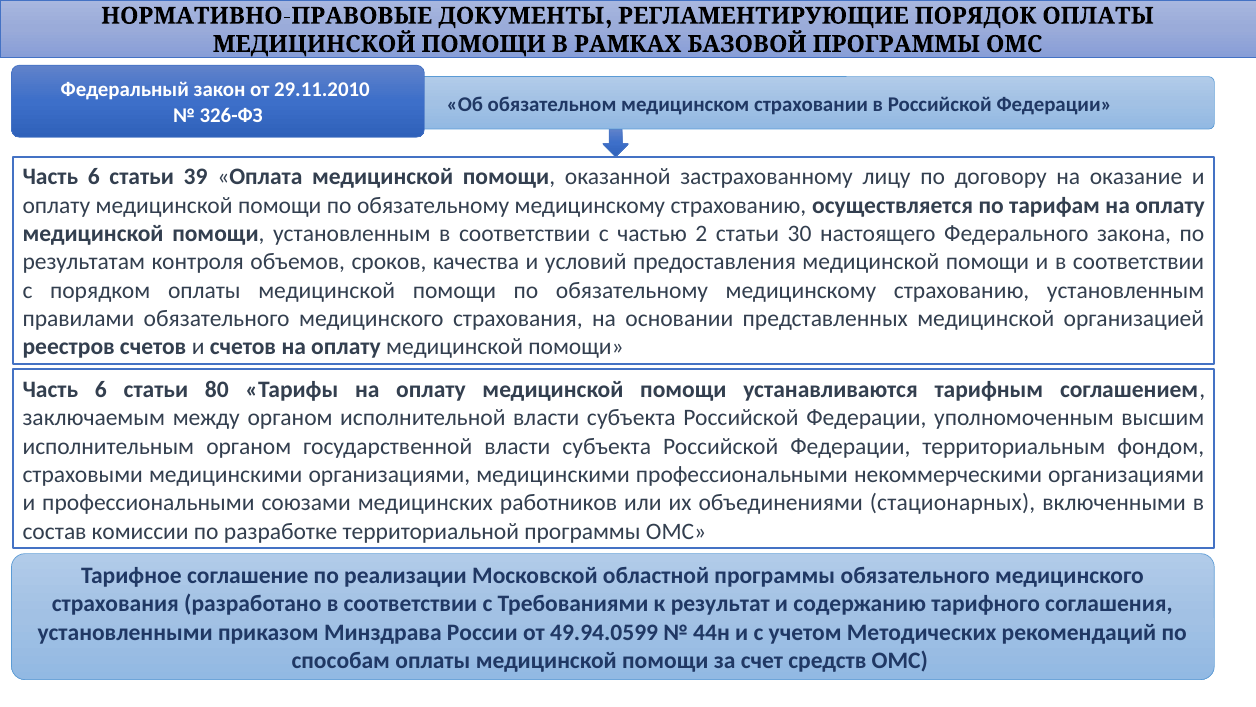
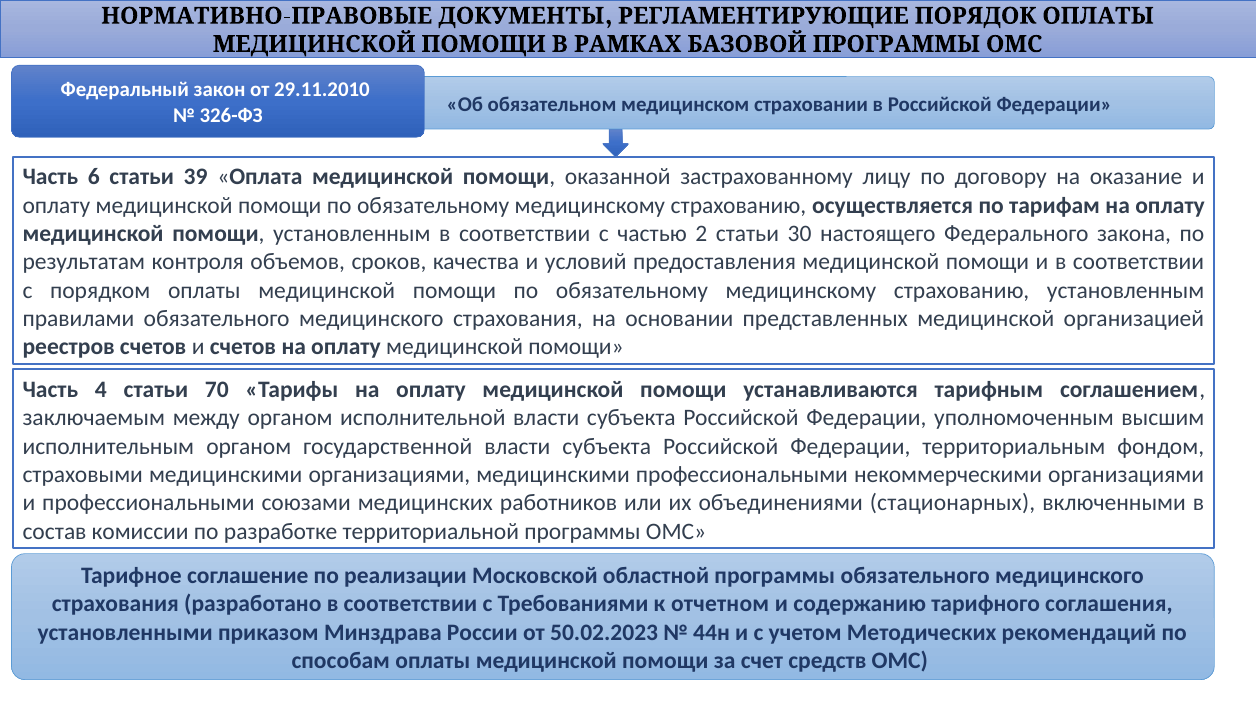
6 at (101, 390): 6 -> 4
80: 80 -> 70
результат: результат -> отчетном
49.94.0599: 49.94.0599 -> 50.02.2023
